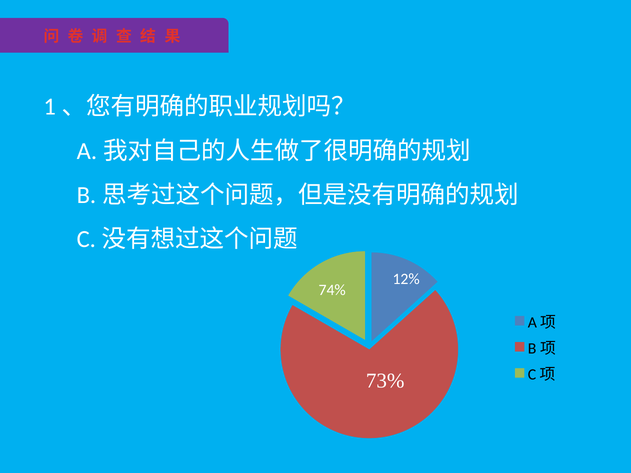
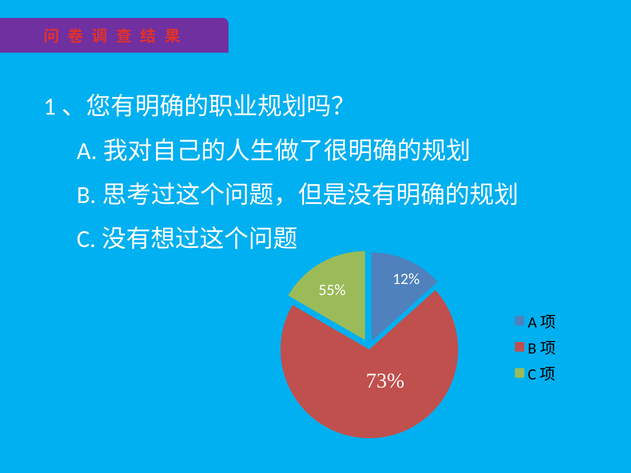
74%: 74% -> 55%
